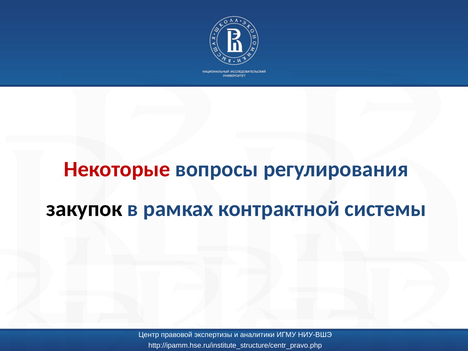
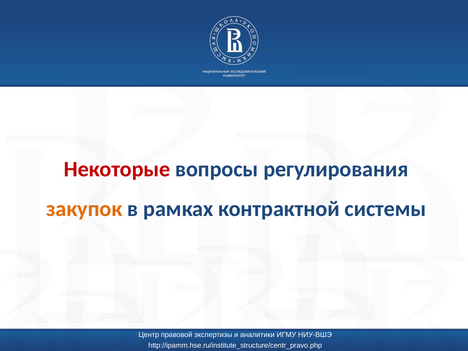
закупок colour: black -> orange
